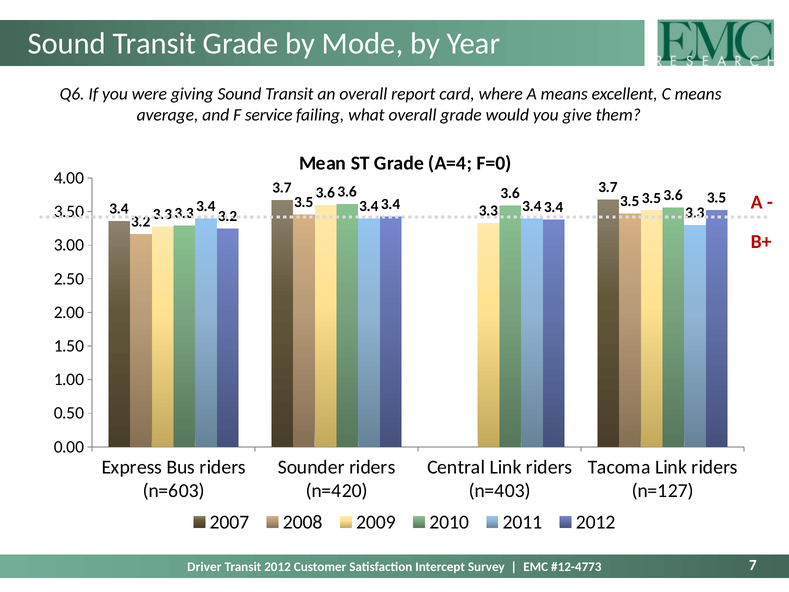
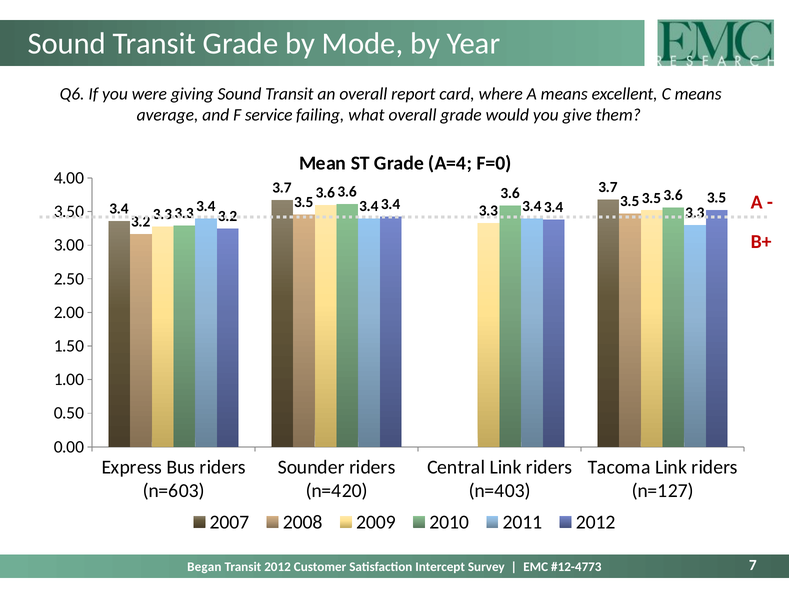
Driver: Driver -> Began
